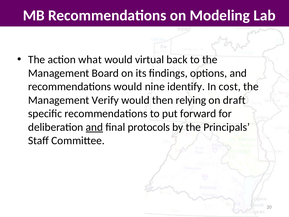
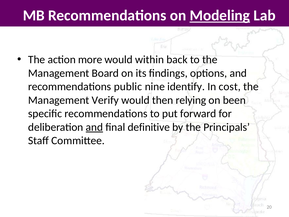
Modeling underline: none -> present
what: what -> more
virtual: virtual -> within
recommendations would: would -> public
draft: draft -> been
protocols: protocols -> definitive
